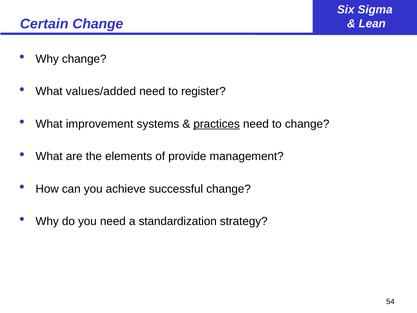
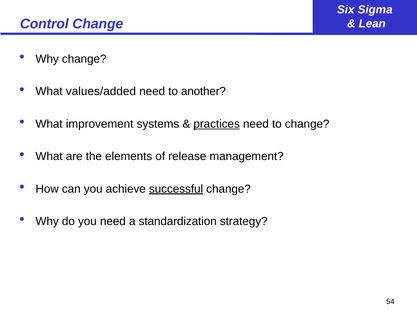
Certain: Certain -> Control
register: register -> another
provide: provide -> release
successful underline: none -> present
